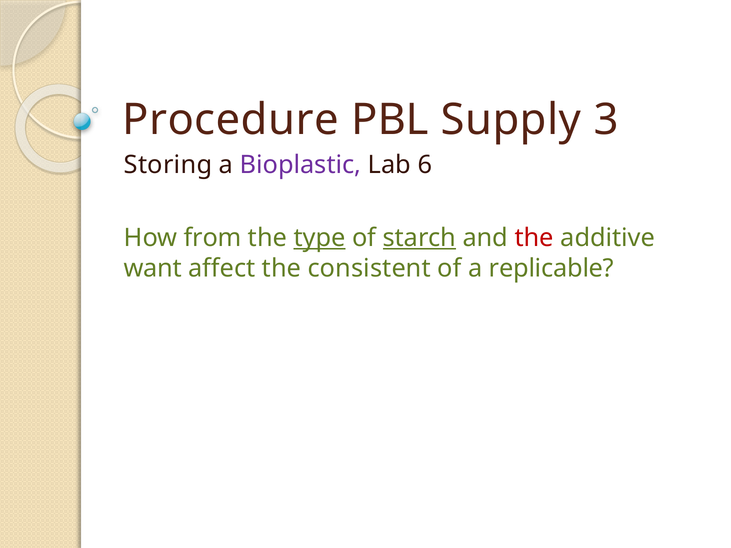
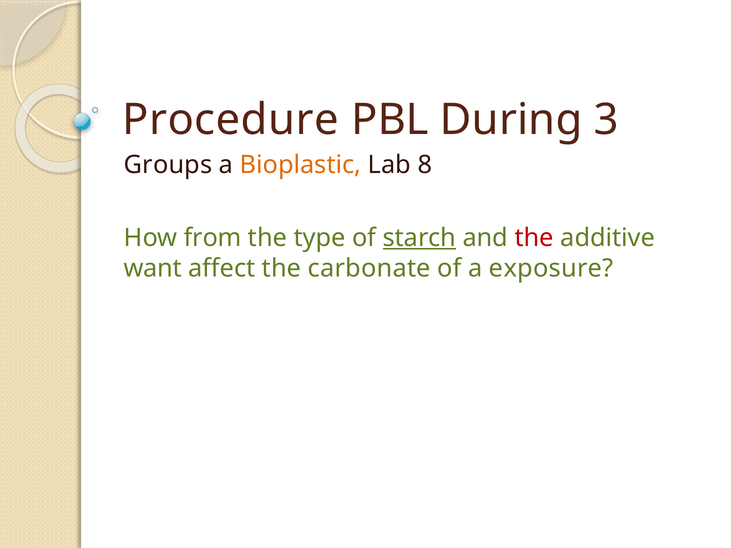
Supply: Supply -> During
Storing: Storing -> Groups
Bioplastic colour: purple -> orange
6: 6 -> 8
type underline: present -> none
consistent: consistent -> carbonate
replicable: replicable -> exposure
